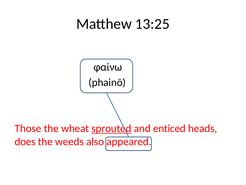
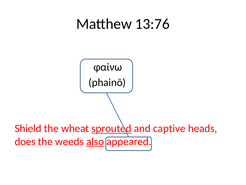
13:25: 13:25 -> 13:76
Those: Those -> Shield
enticed: enticed -> captive
also underline: none -> present
